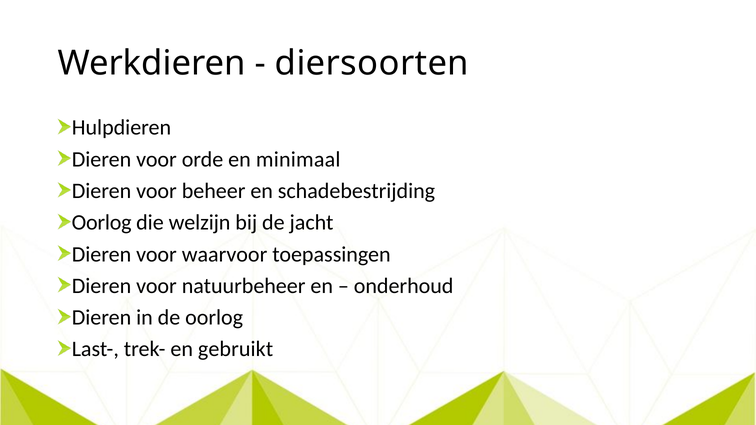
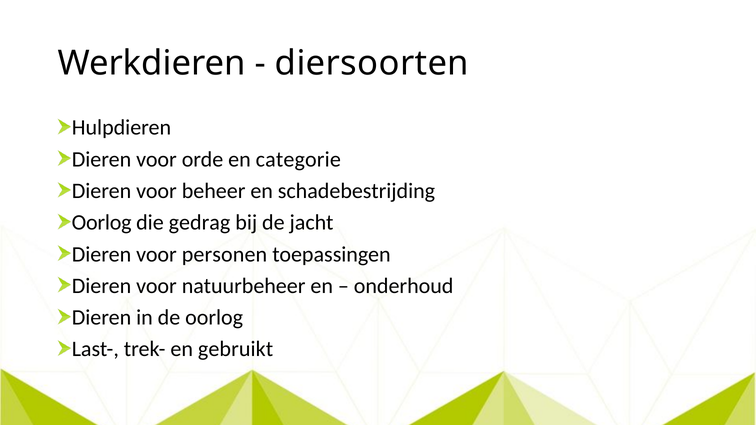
minimaal: minimaal -> categorie
welzijn: welzijn -> gedrag
waarvoor: waarvoor -> personen
